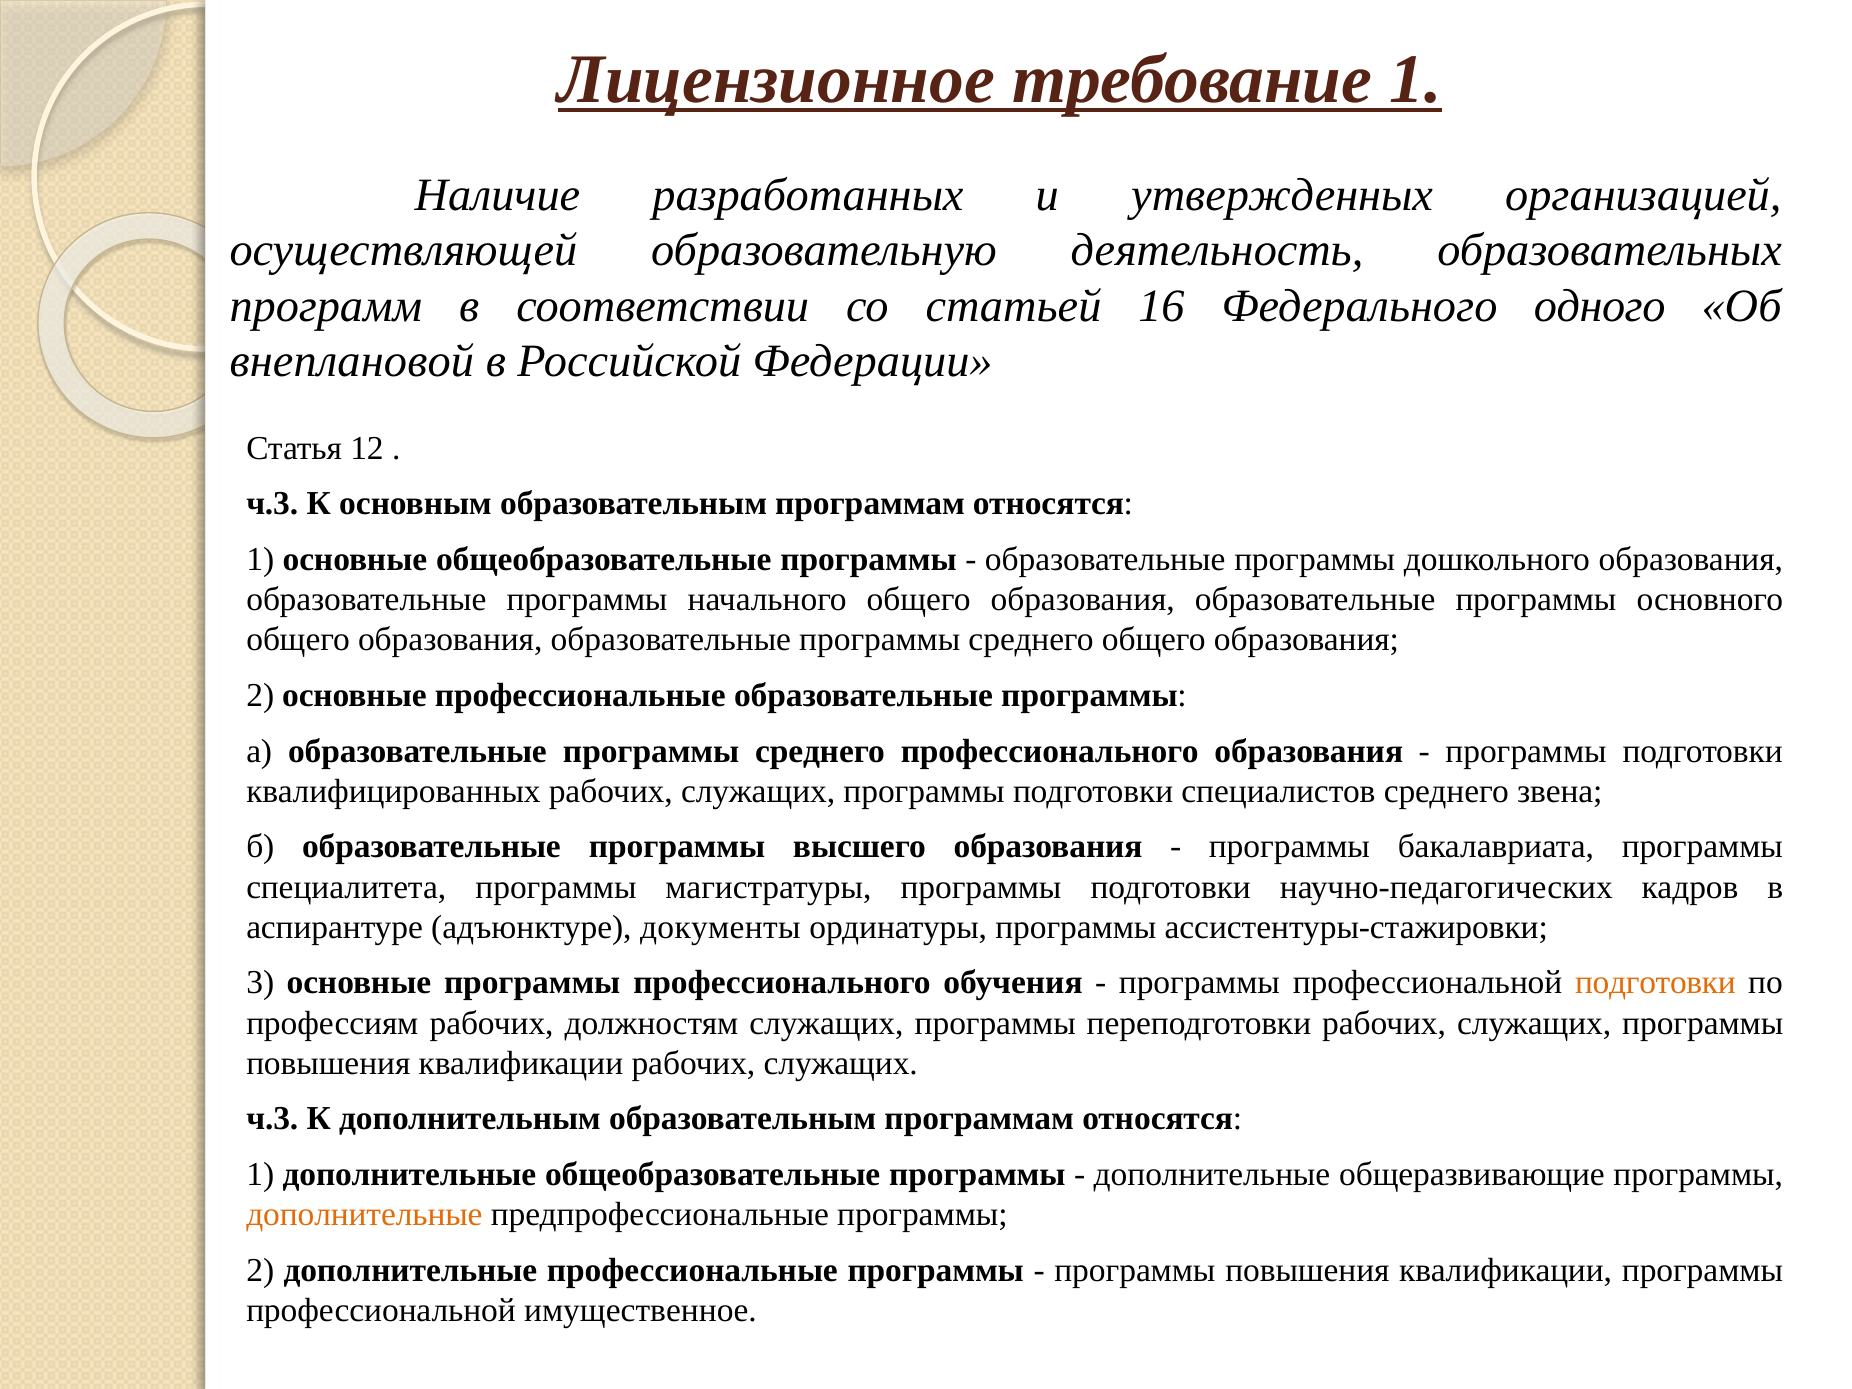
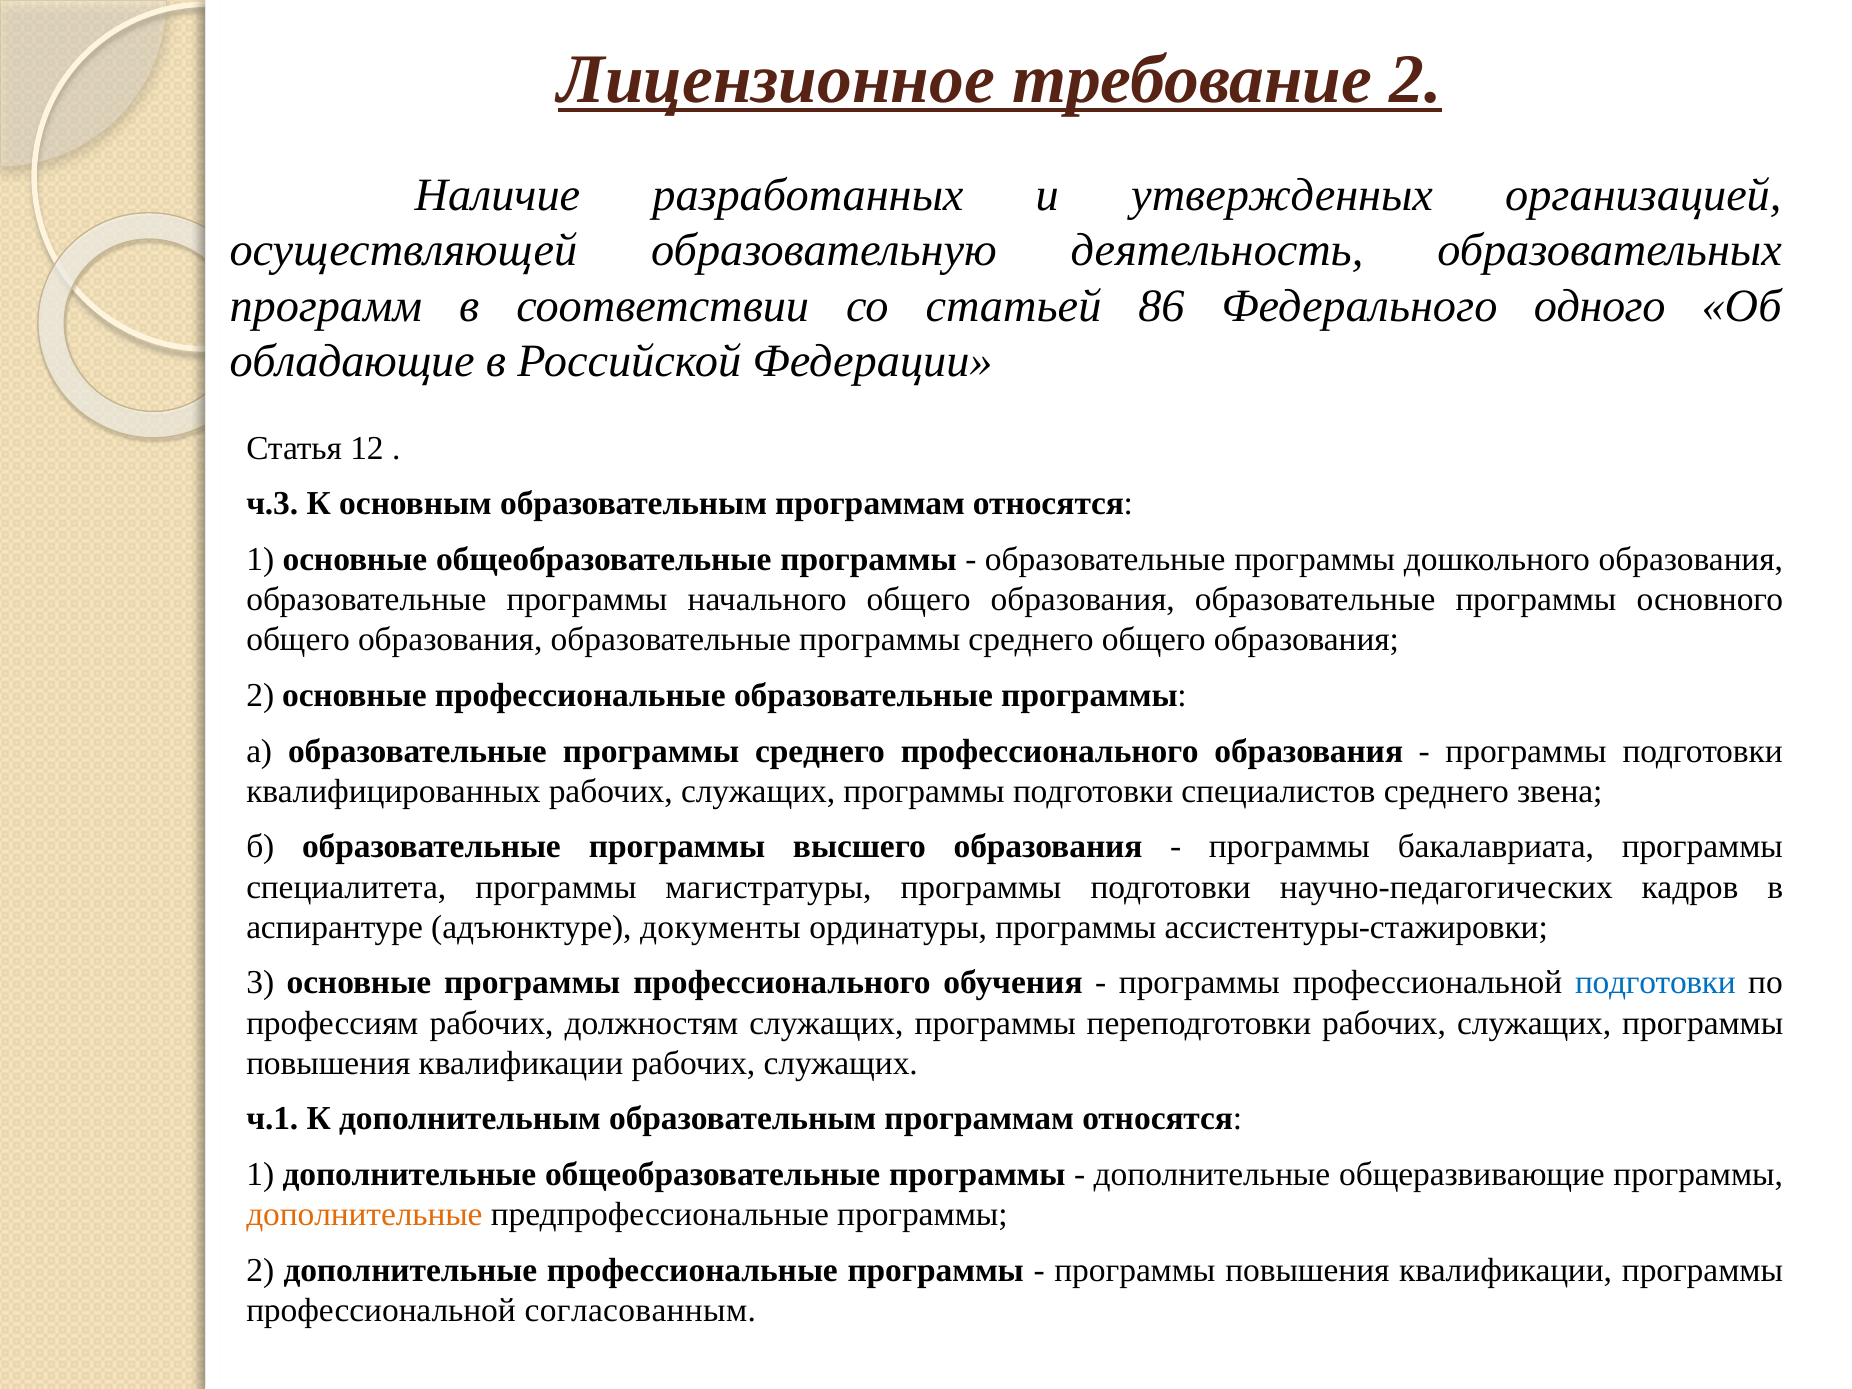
требование 1: 1 -> 2
16: 16 -> 86
внеплановой: внеплановой -> обладающие
подготовки at (1655, 983) colour: orange -> blue
ч.3 at (272, 1119): ч.3 -> ч.1
имущественное: имущественное -> согласованным
